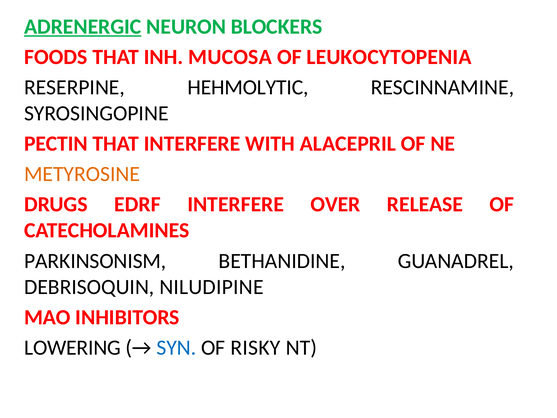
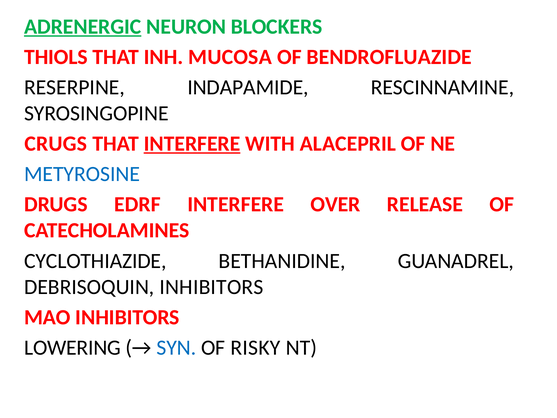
FOODS: FOODS -> THIOLS
LEUKOCYTOPENIA: LEUKOCYTOPENIA -> BENDROFLUAZIDE
HEHMOLYTIC: HEHMOLYTIC -> INDAPAMIDE
PECTIN: PECTIN -> CRUGS
INTERFERE at (192, 144) underline: none -> present
METYROSINE colour: orange -> blue
PARKINSONISM: PARKINSONISM -> CYCLOTHIAZIDE
DEBRISOQUIN NILUDIPINE: NILUDIPINE -> INHIBITORS
